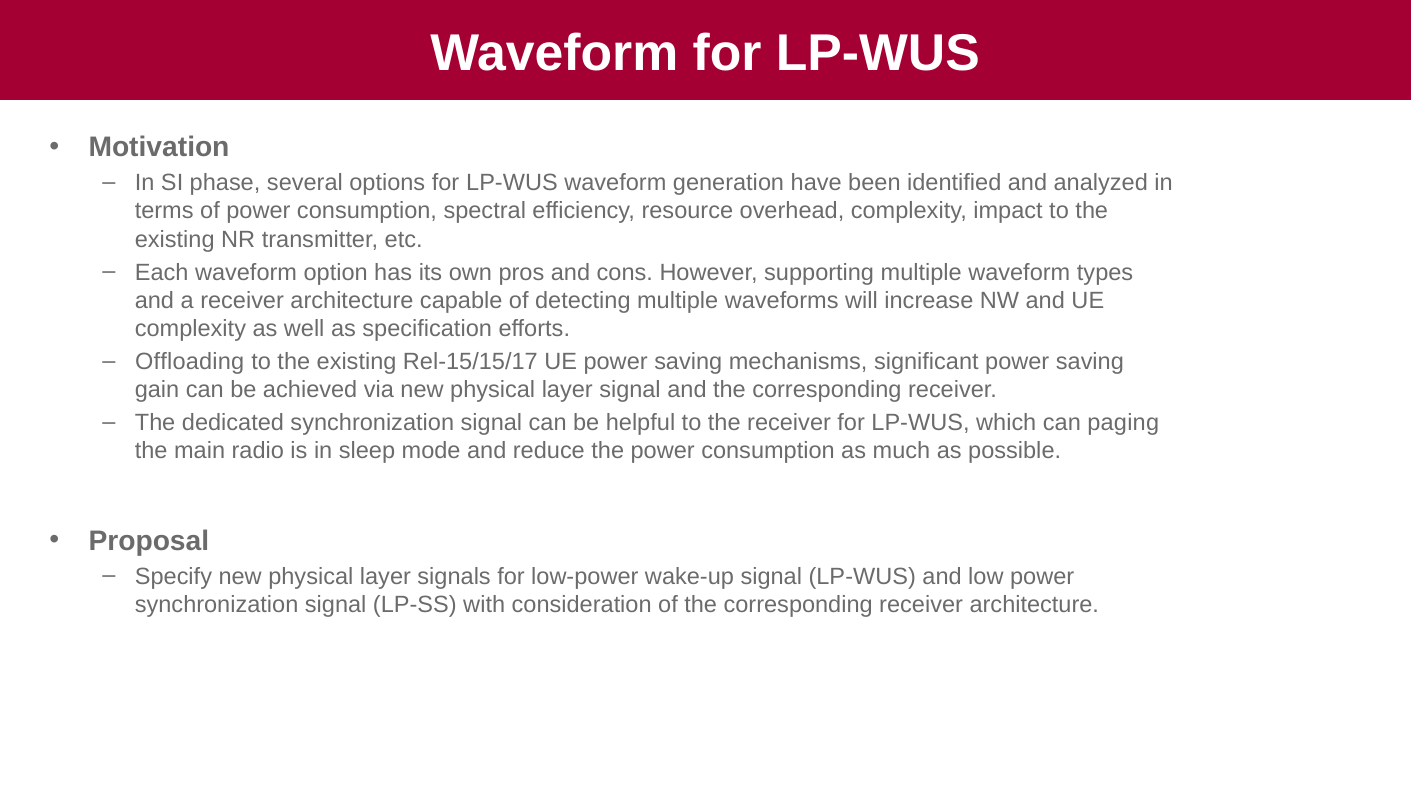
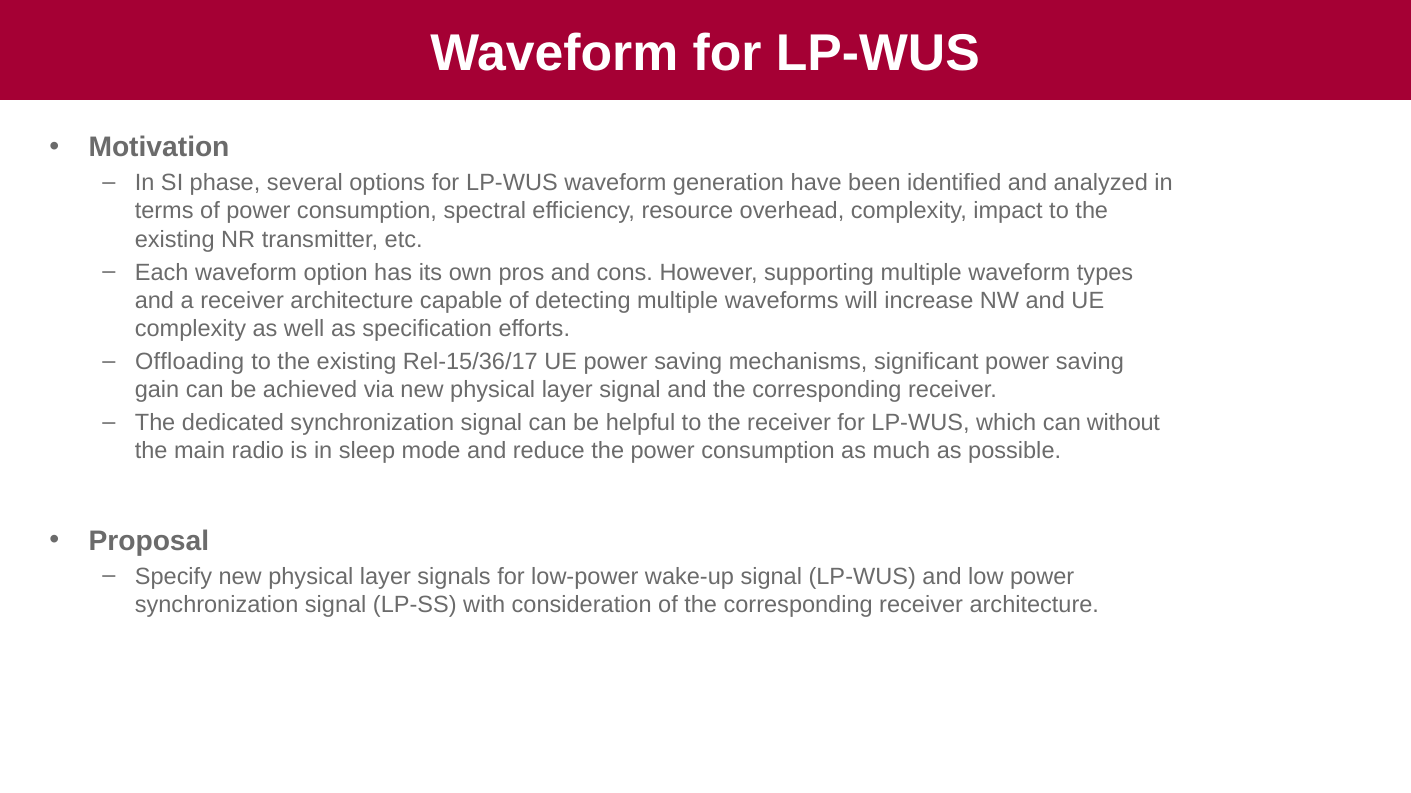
Rel-15/15/17: Rel-15/15/17 -> Rel-15/36/17
paging: paging -> without
